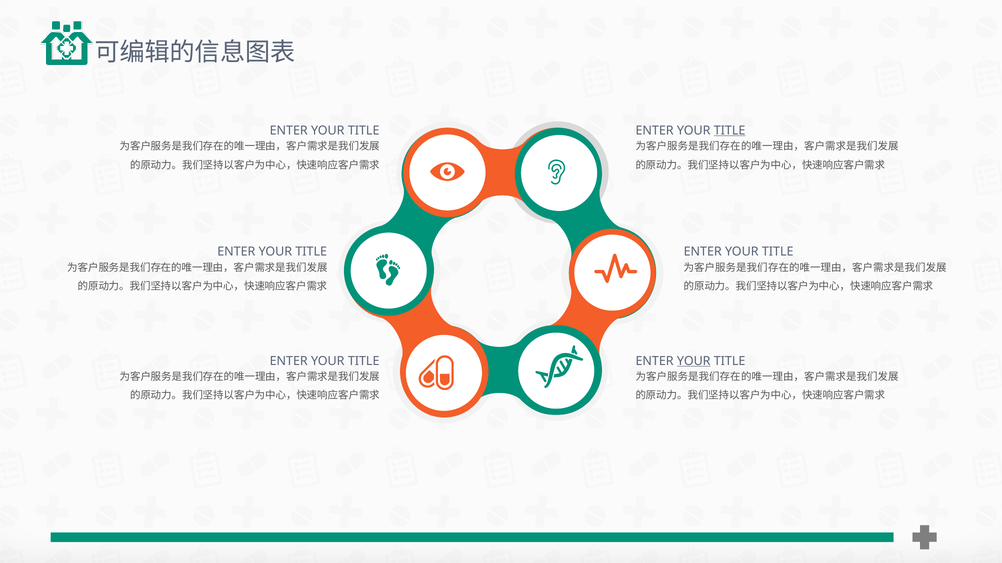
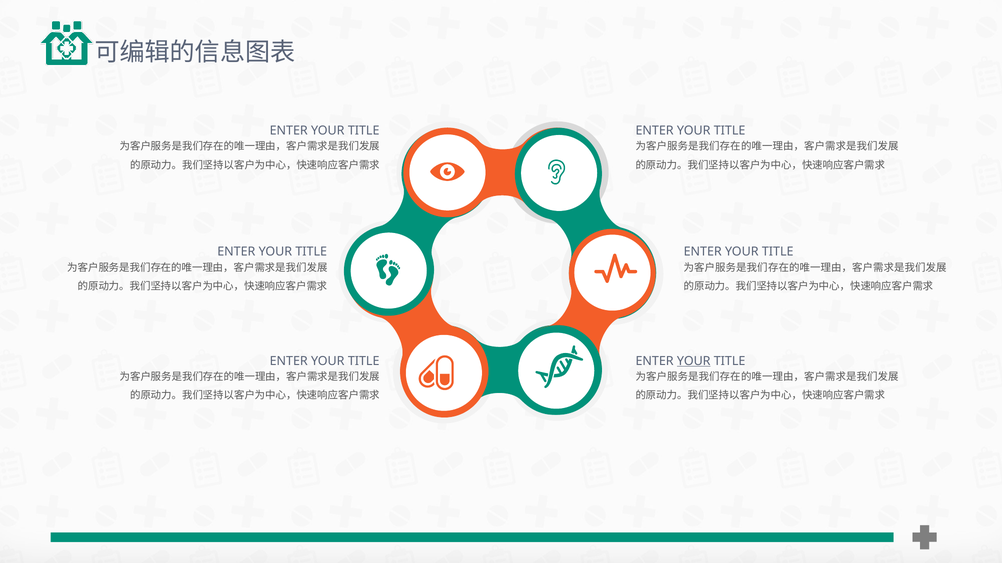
TITLE at (730, 131) underline: present -> none
